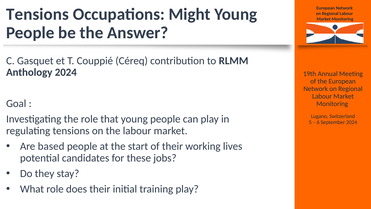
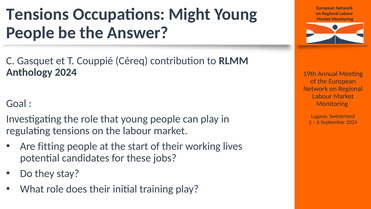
based: based -> fitting
